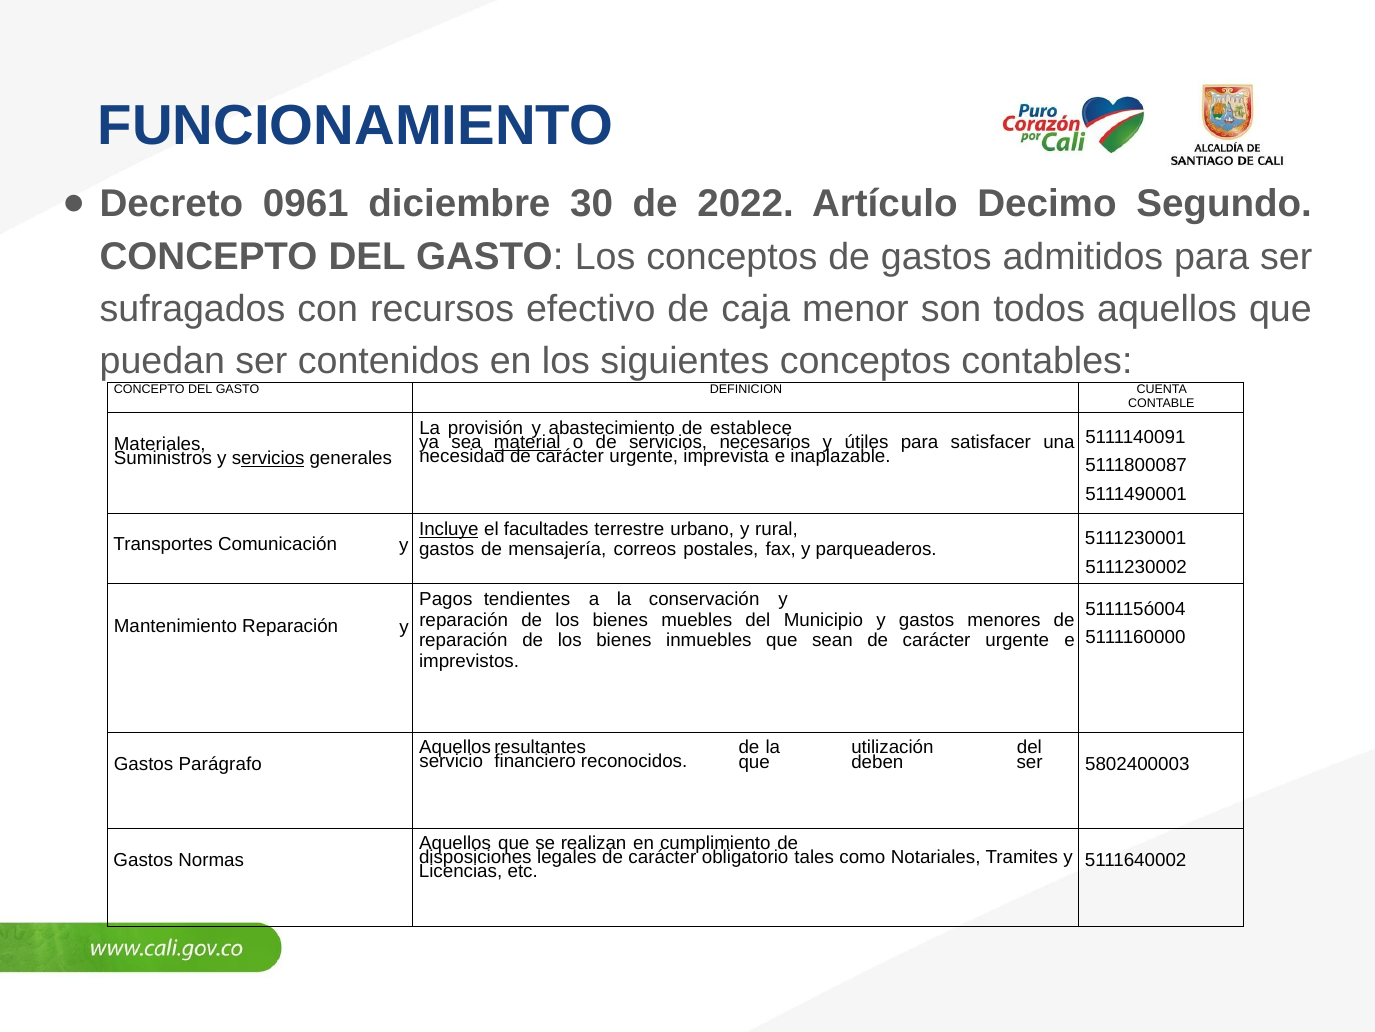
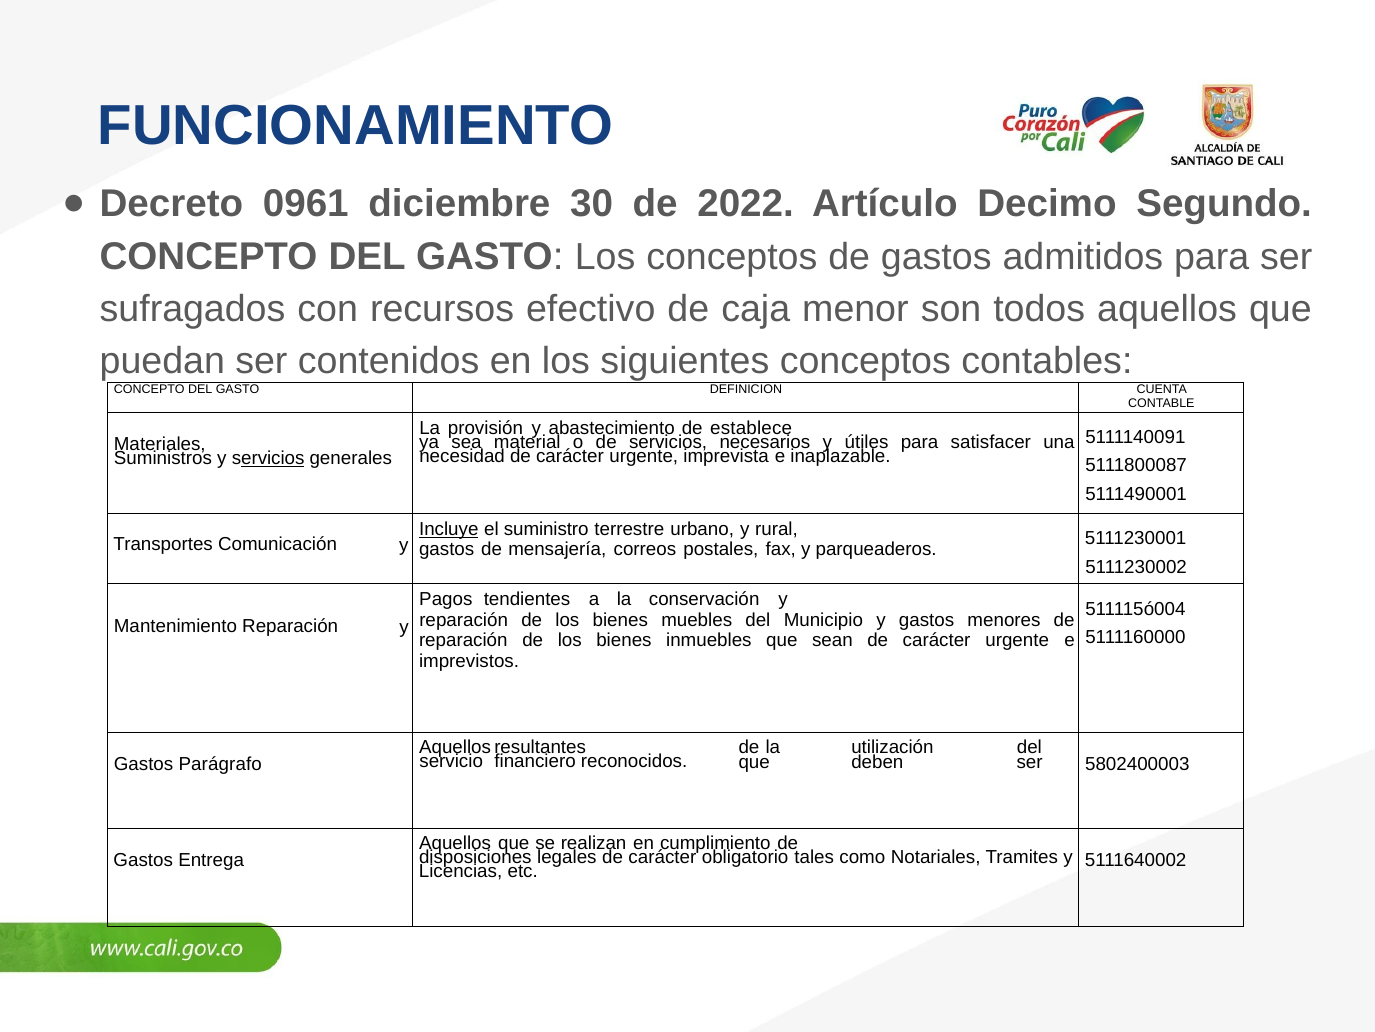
material underline: present -> none
facultades: facultades -> suministro
Normas: Normas -> Entrega
